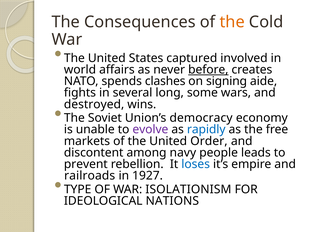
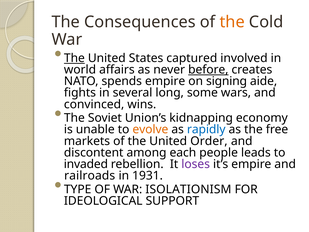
The at (74, 58) underline: none -> present
spends clashes: clashes -> empire
destroyed: destroyed -> convinced
democracy: democracy -> kidnapping
evolve colour: purple -> orange
navy: navy -> each
prevent: prevent -> invaded
loses colour: blue -> purple
1927: 1927 -> 1931
NATIONS: NATIONS -> SUPPORT
